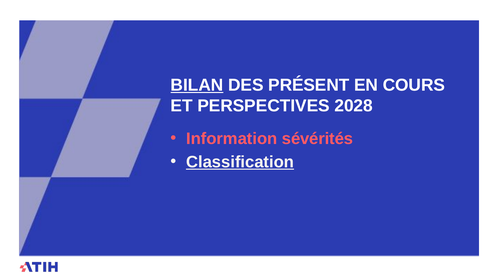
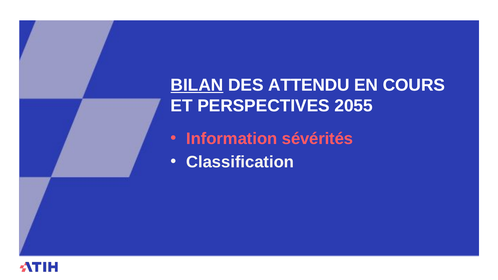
PRÉSENT: PRÉSENT -> ATTENDU
2028: 2028 -> 2055
Classification underline: present -> none
